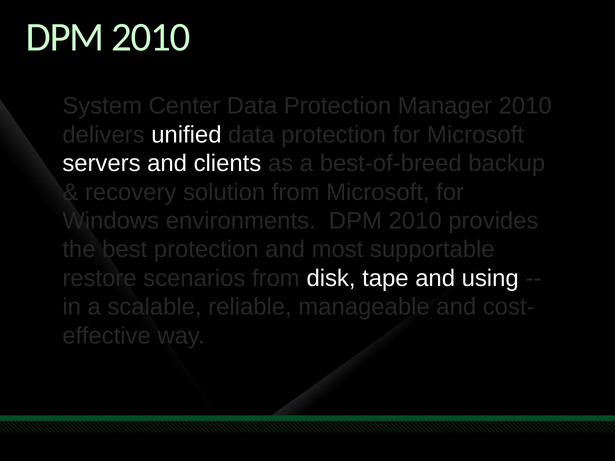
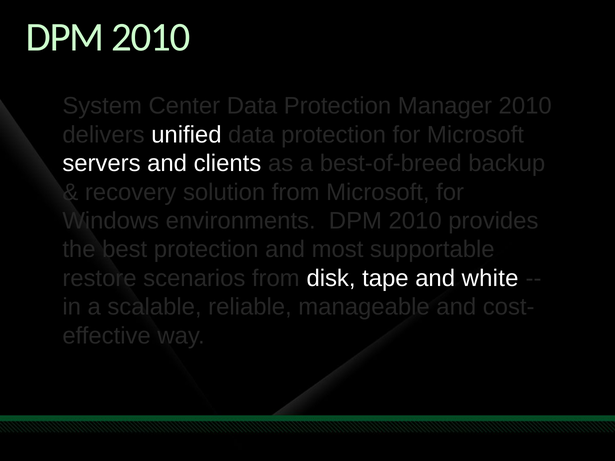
using: using -> white
